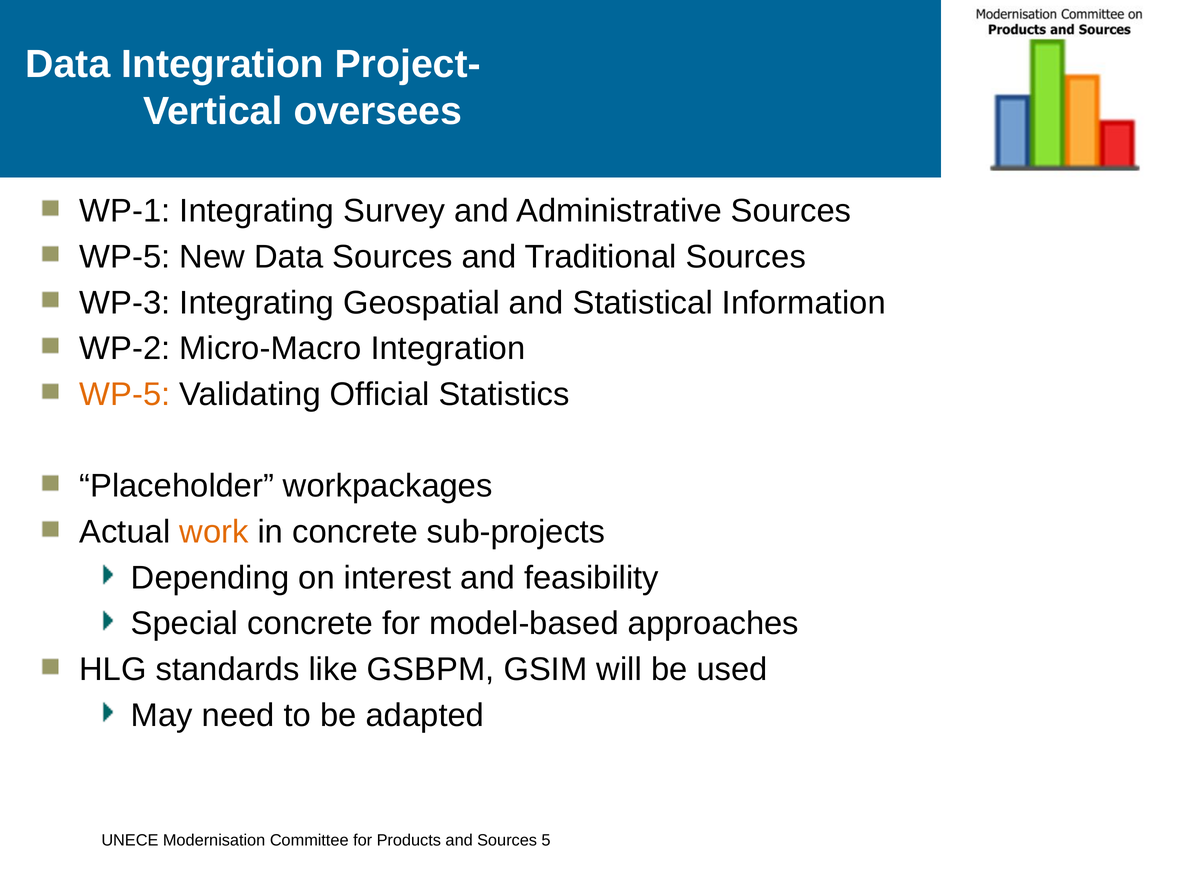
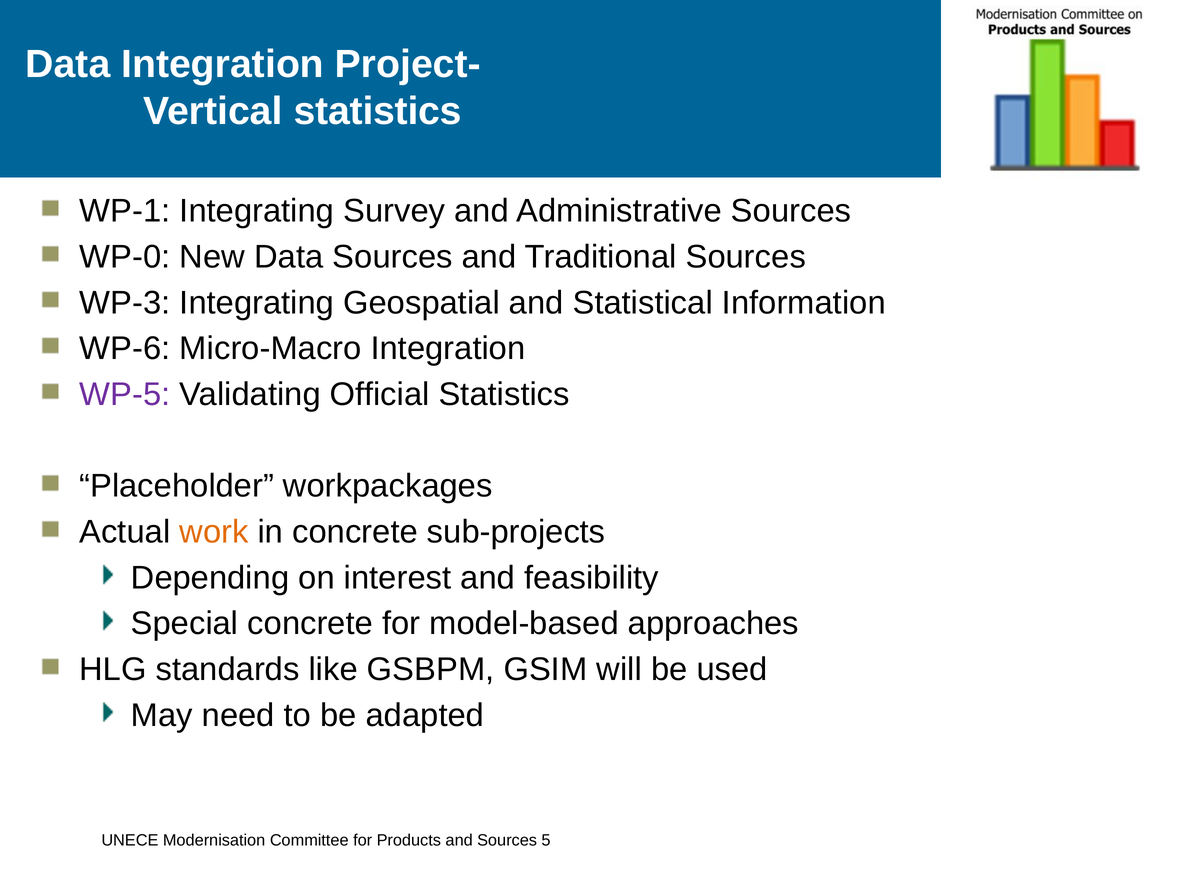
Vertical oversees: oversees -> statistics
WP-5 at (125, 257): WP-5 -> WP-0
WP-2: WP-2 -> WP-6
WP-5 at (125, 394) colour: orange -> purple
